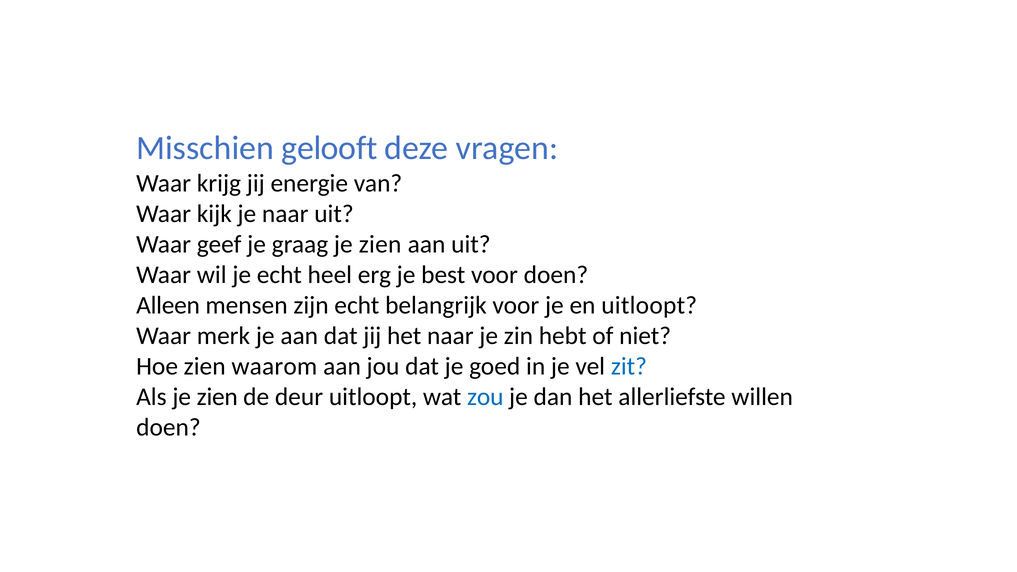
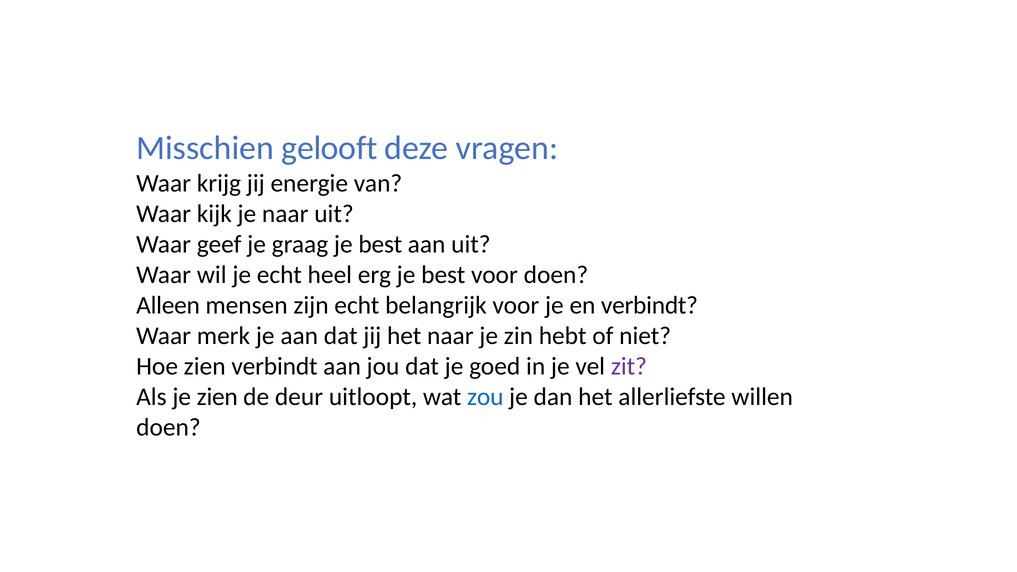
graag je zien: zien -> best
en uitloopt: uitloopt -> verbindt
zien waarom: waarom -> verbindt
zit colour: blue -> purple
